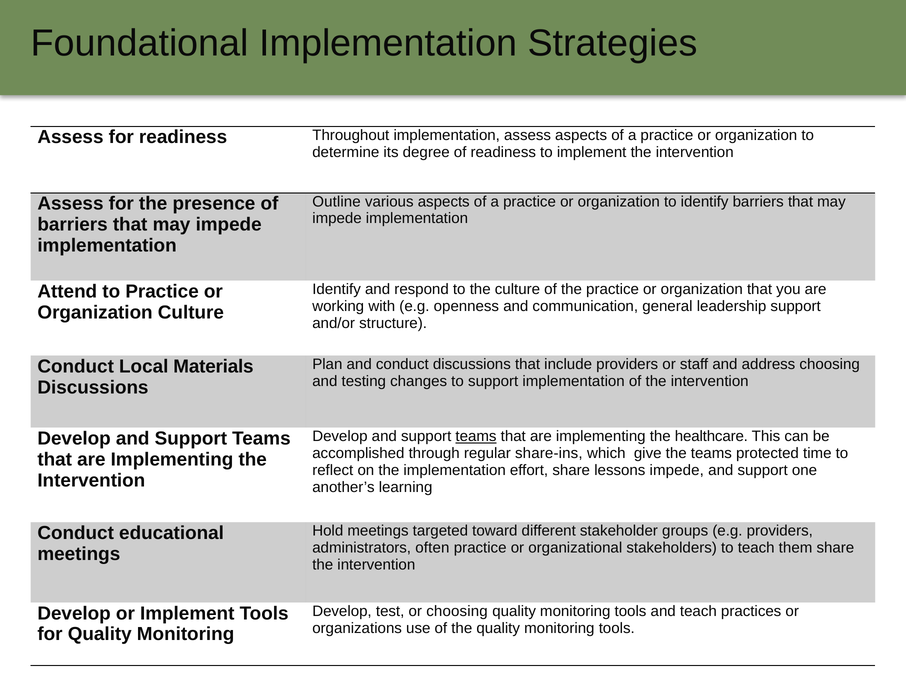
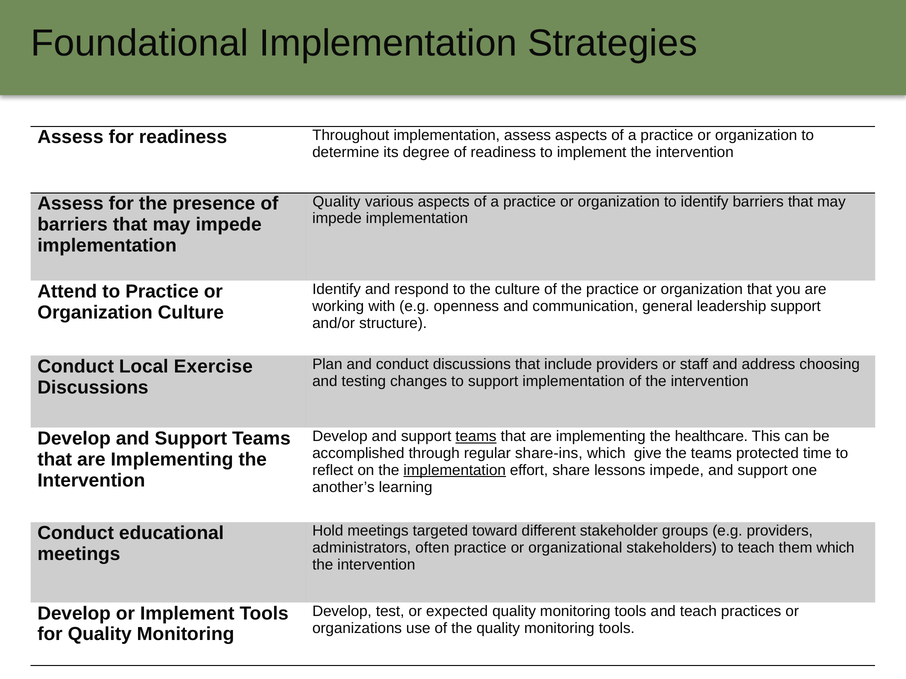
Outline at (337, 202): Outline -> Quality
Materials: Materials -> Exercise
implementation at (455, 470) underline: none -> present
them share: share -> which
or choosing: choosing -> expected
